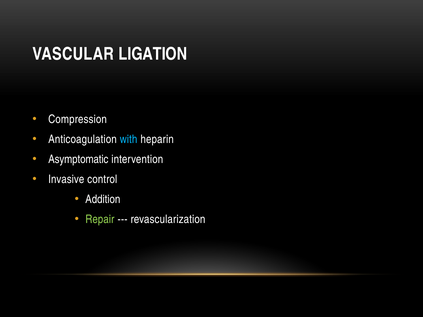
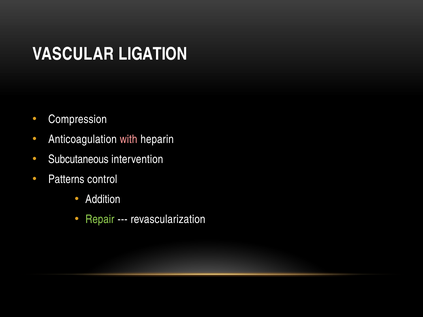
with colour: light blue -> pink
Asymptomatic: Asymptomatic -> Subcutaneous
Invasive: Invasive -> Patterns
